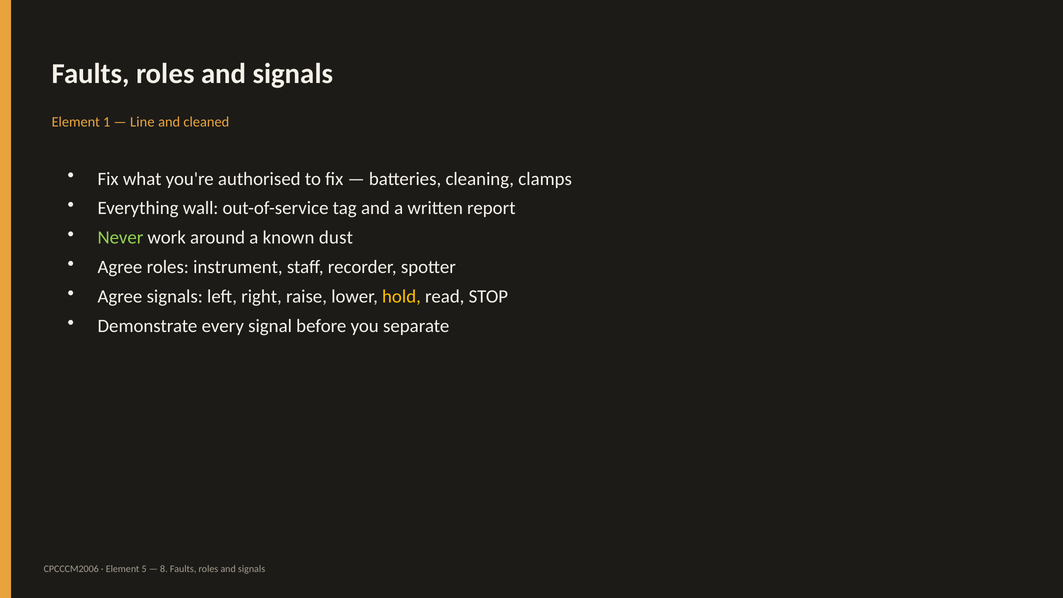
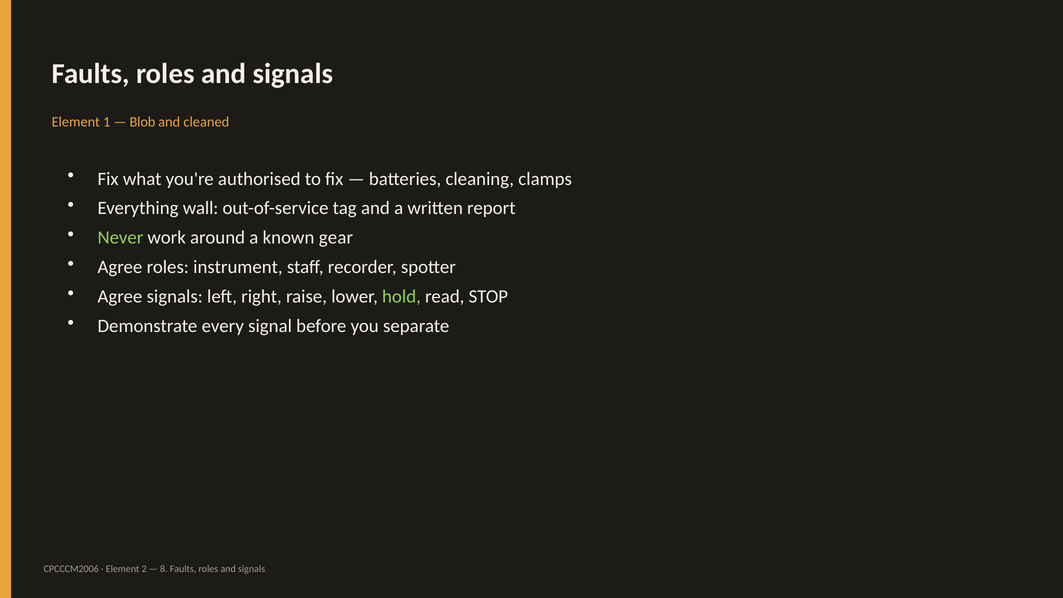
Line: Line -> Blob
dust: dust -> gear
hold colour: yellow -> light green
5: 5 -> 2
